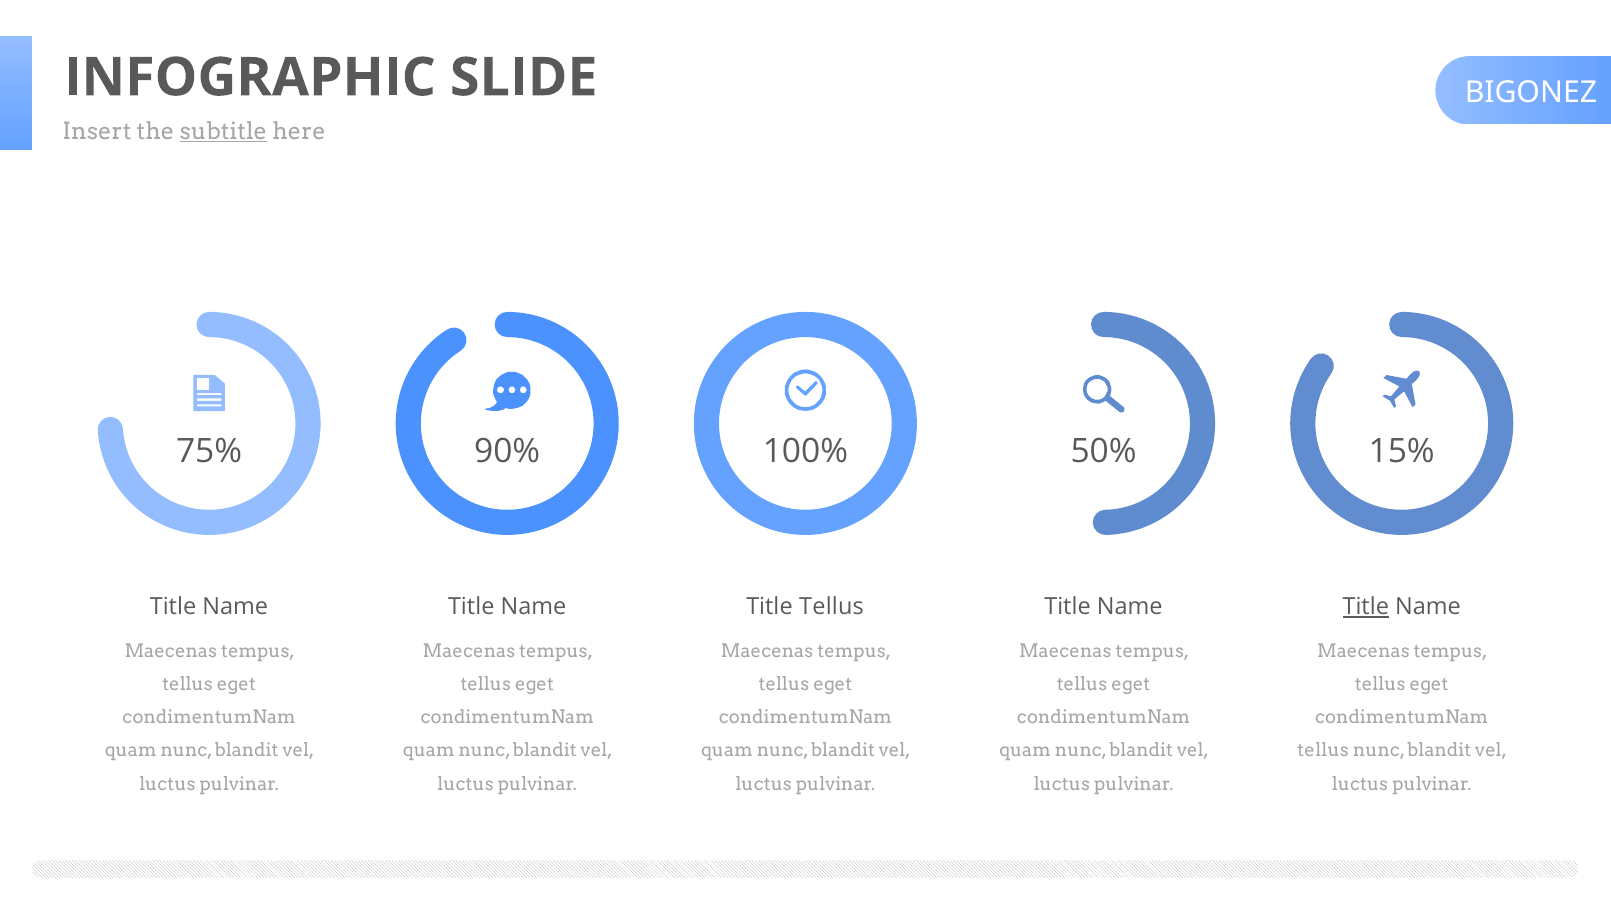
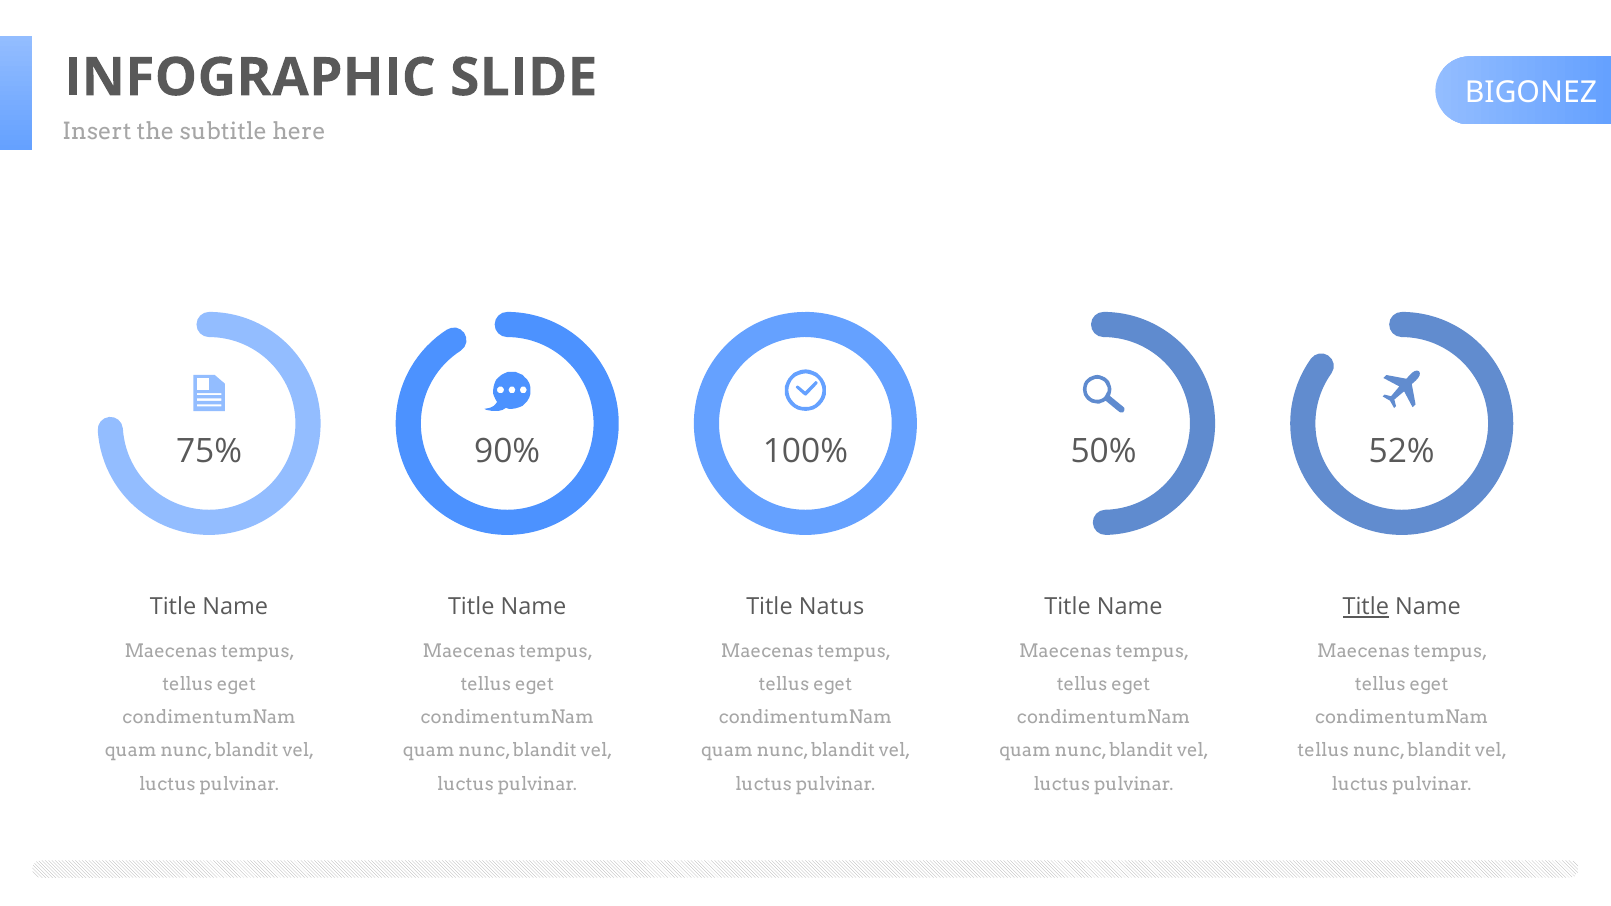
subtitle underline: present -> none
15%: 15% -> 52%
Title Tellus: Tellus -> Natus
